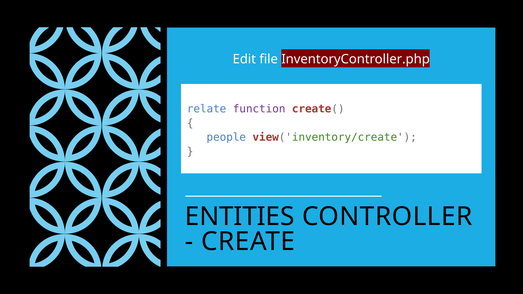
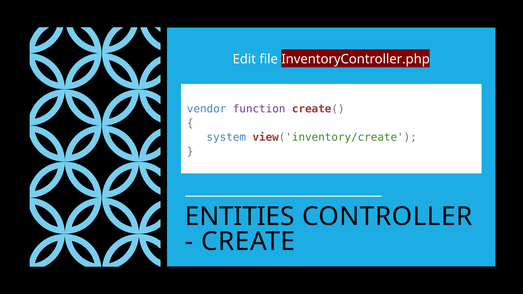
relate: relate -> vendor
people: people -> system
